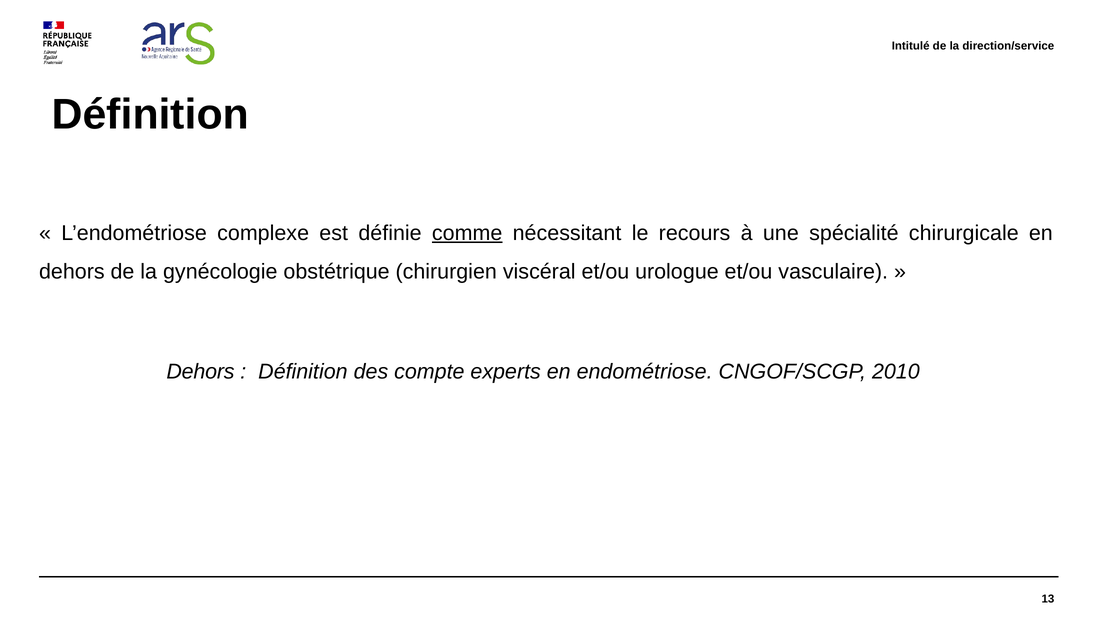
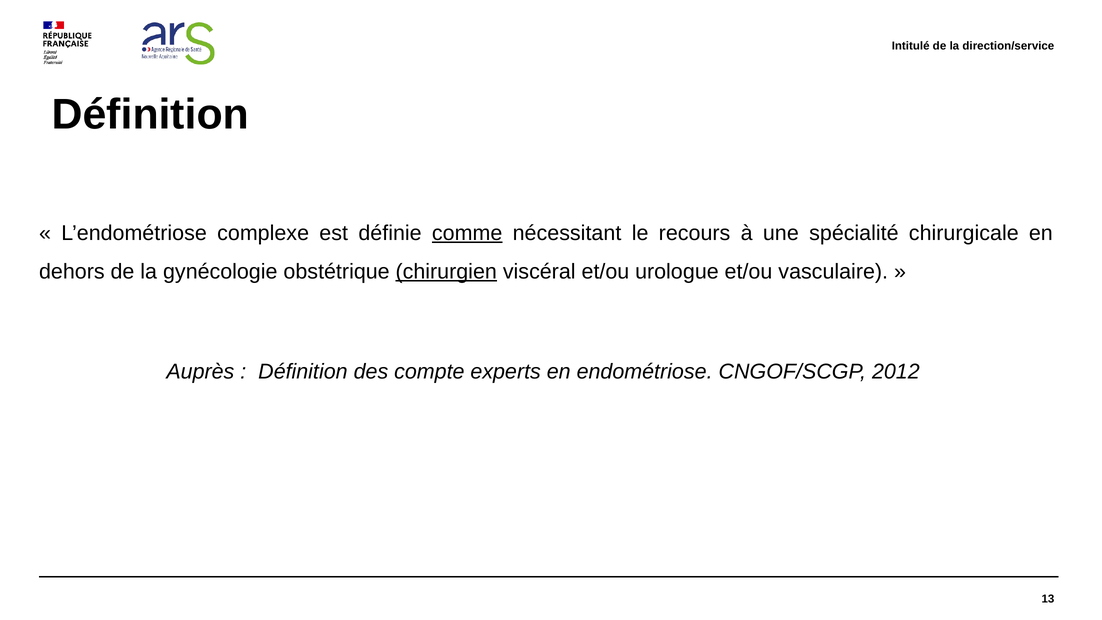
chirurgien underline: none -> present
Dehors at (201, 372): Dehors -> Auprès
2010: 2010 -> 2012
